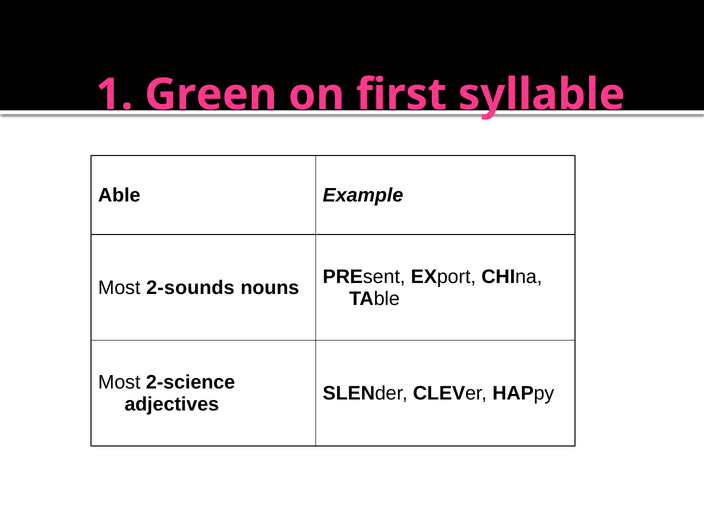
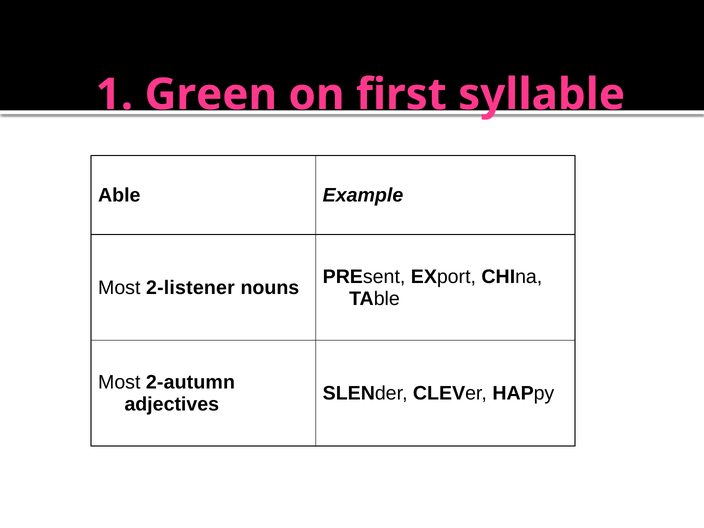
2-sounds: 2-sounds -> 2-listener
2-science: 2-science -> 2-autumn
